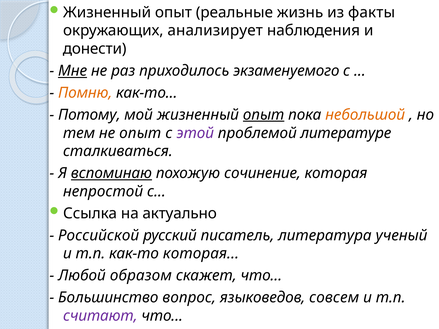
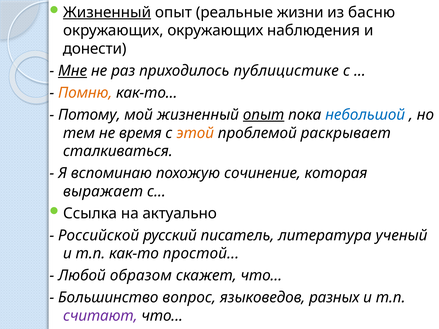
Жизненный at (107, 12) underline: none -> present
жизнь: жизнь -> жизни
факты: факты -> басню
окружающих анализирует: анализирует -> окружающих
экзаменуемого: экзаменуемого -> публицистике
небольшой colour: orange -> blue
не опыт: опыт -> время
этой colour: purple -> orange
литературе: литературе -> раскрывает
вспоминаю underline: present -> none
непростой: непростой -> выражает
как-то которая: которая -> простой
совсем: совсем -> разных
